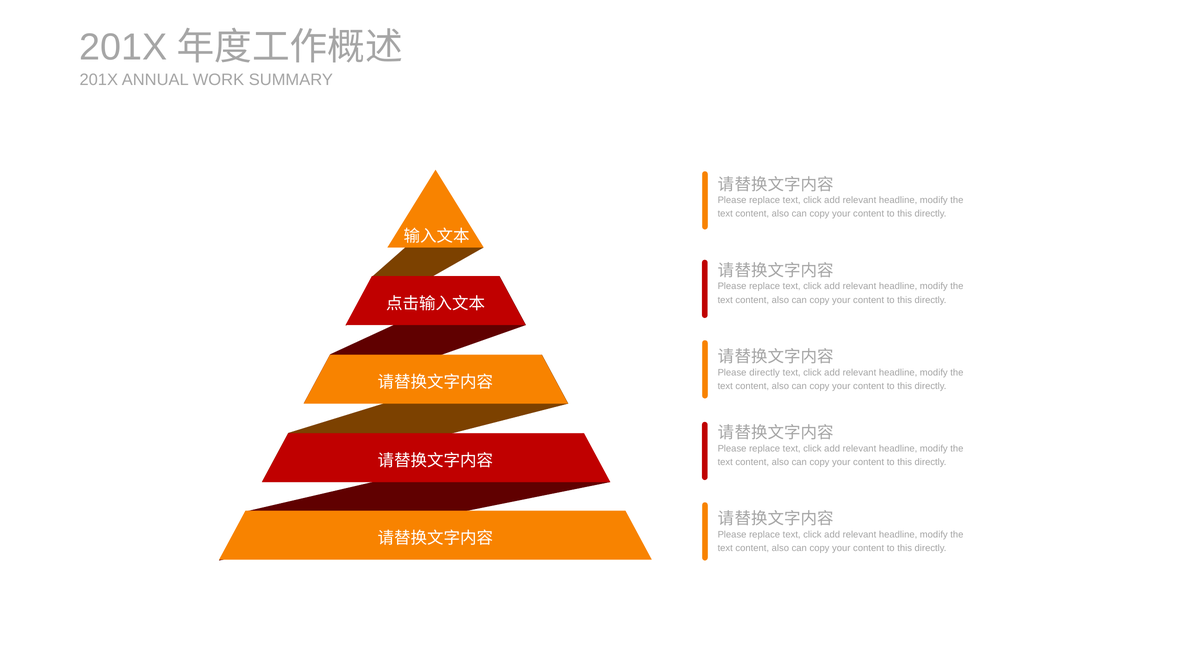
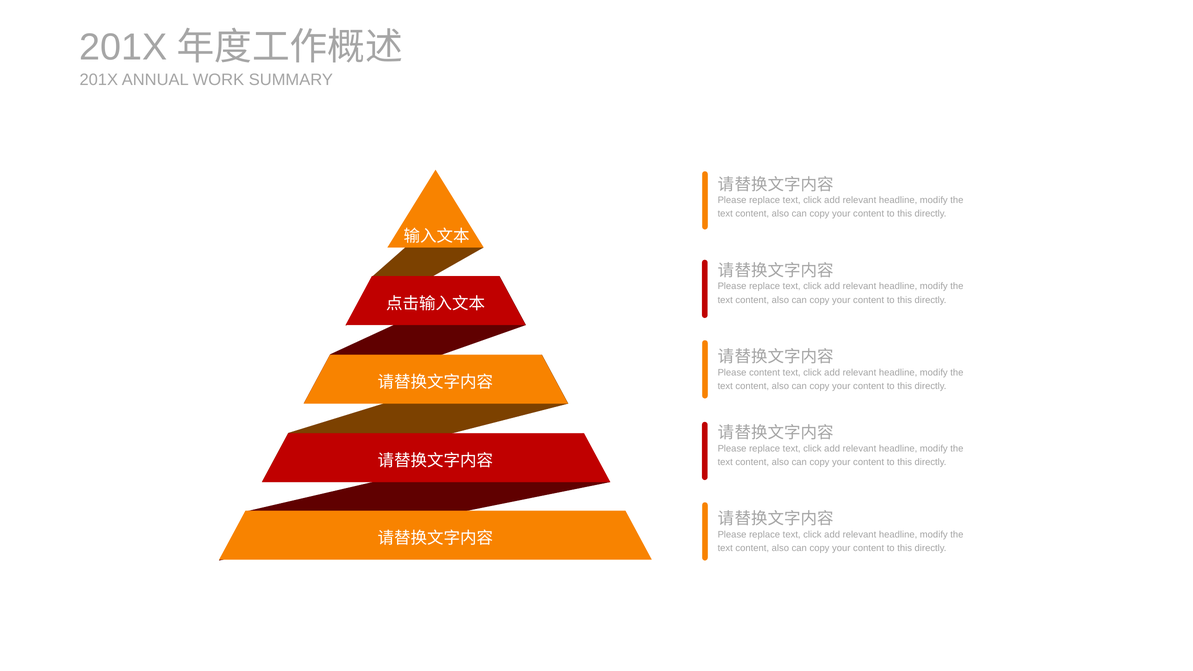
Please directly: directly -> content
